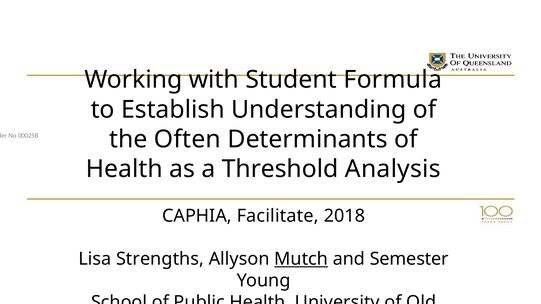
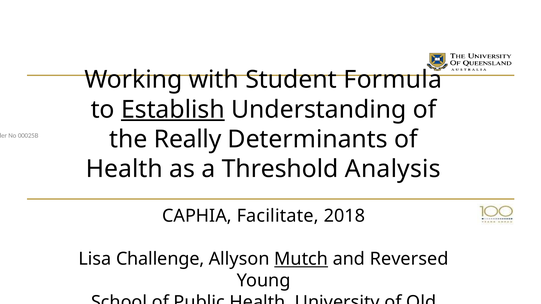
Establish underline: none -> present
Often: Often -> Really
Strengths: Strengths -> Challenge
Semester: Semester -> Reversed
